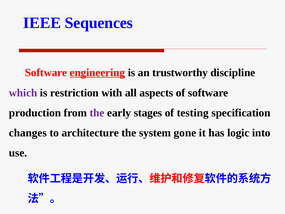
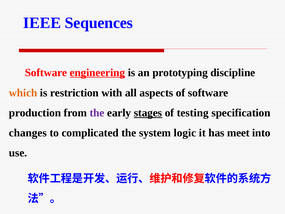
trustworthy: trustworthy -> prototyping
which colour: purple -> orange
stages underline: none -> present
architecture: architecture -> complicated
gone: gone -> logic
logic: logic -> meet
